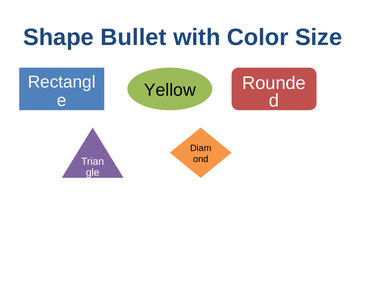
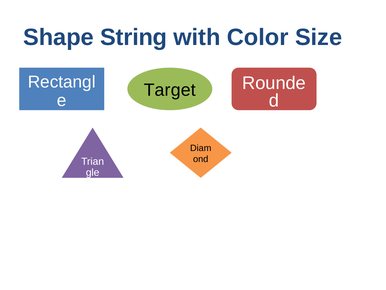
Bullet: Bullet -> String
Yellow: Yellow -> Target
